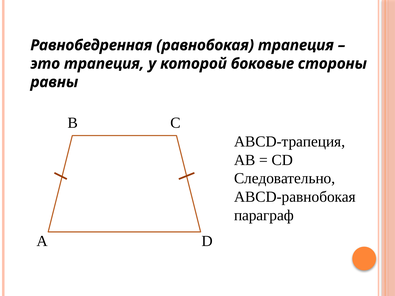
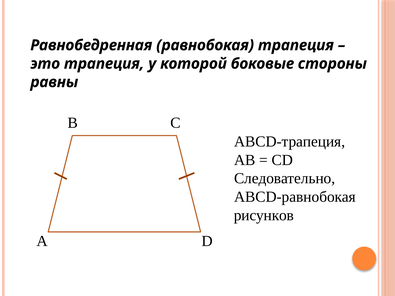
параграф: параграф -> рисунков
